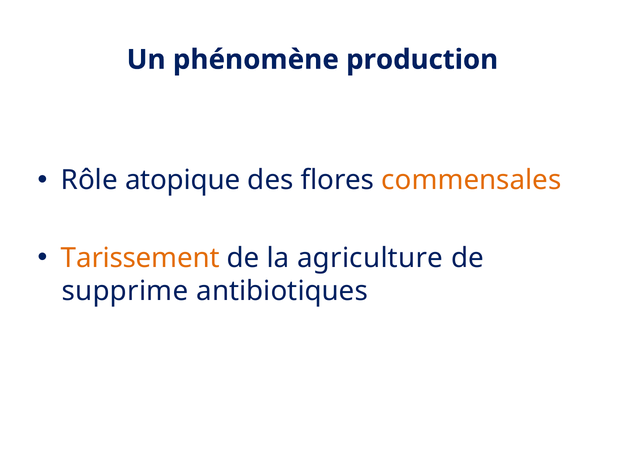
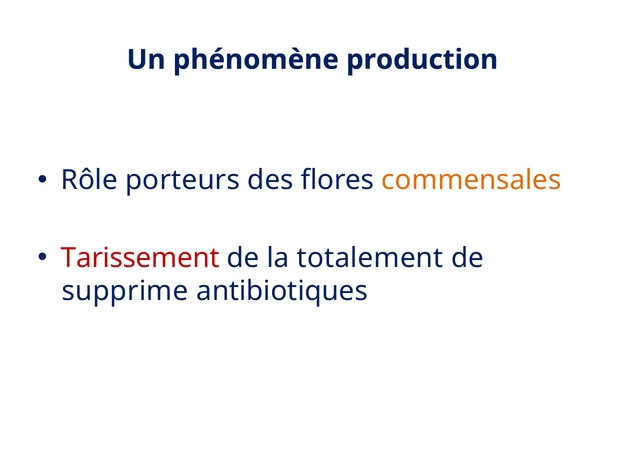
atopique: atopique -> porteurs
Tarissement colour: orange -> red
agriculture: agriculture -> totalement
